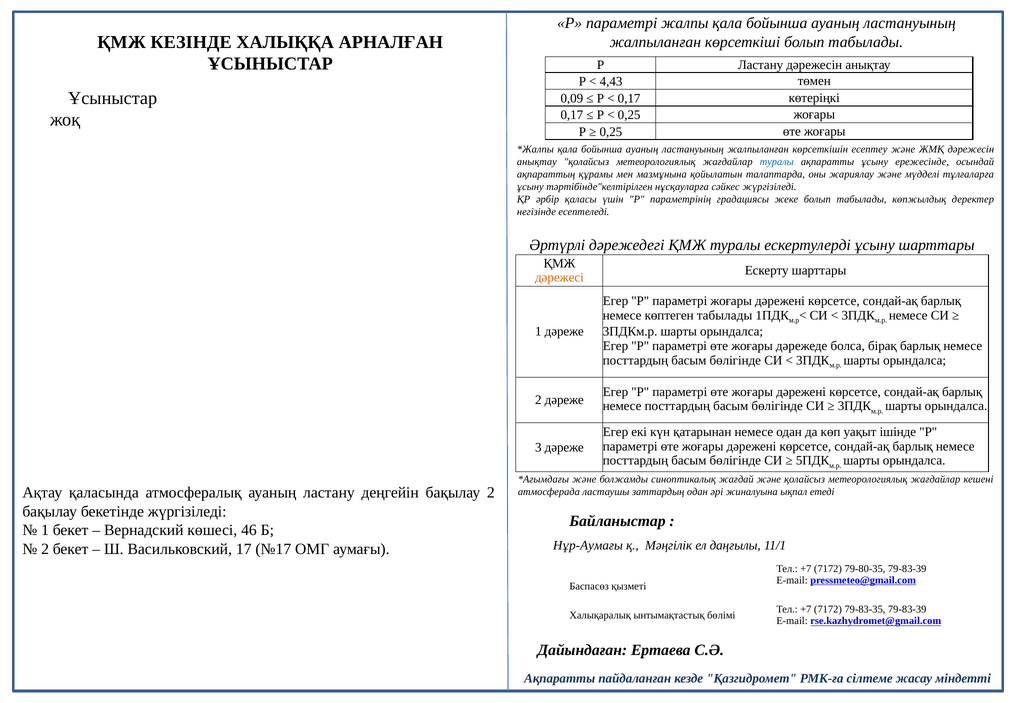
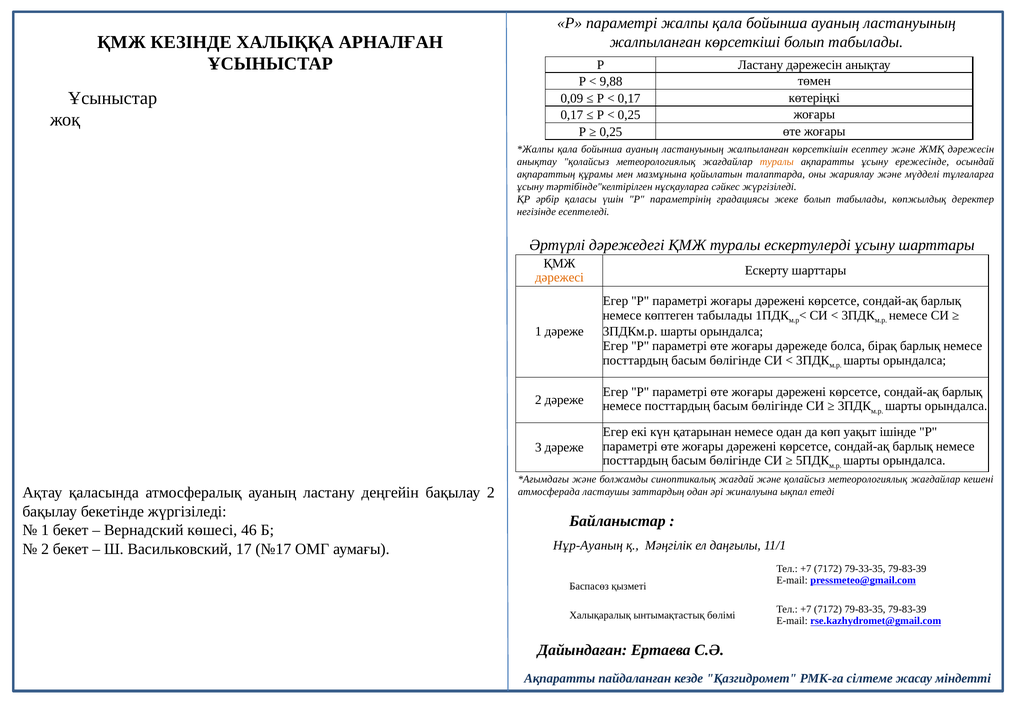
4,43: 4,43 -> 9,88
туралы at (777, 162) colour: blue -> orange
Нұр-Аумағы: Нұр-Аумағы -> Нұр-Ауаның
79-80-35: 79-80-35 -> 79-33-35
